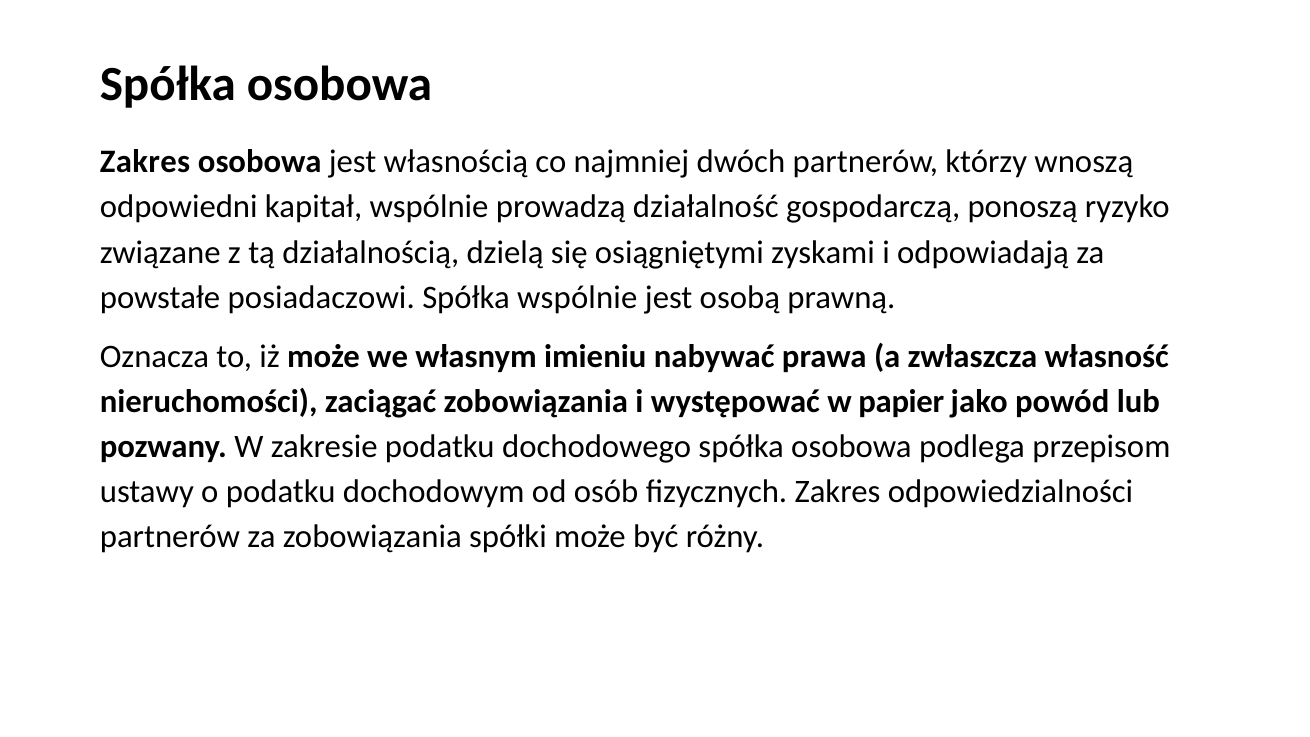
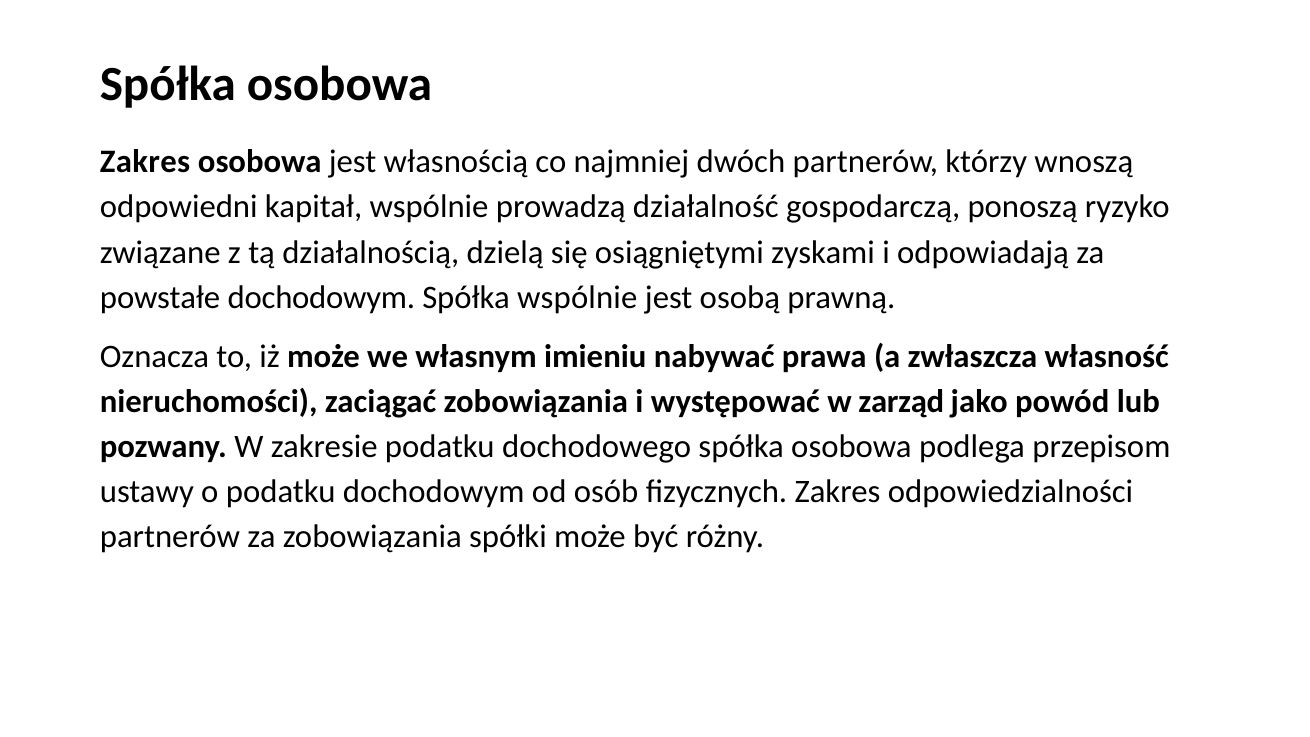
powstałe posiadaczowi: posiadaczowi -> dochodowym
papier: papier -> zarząd
